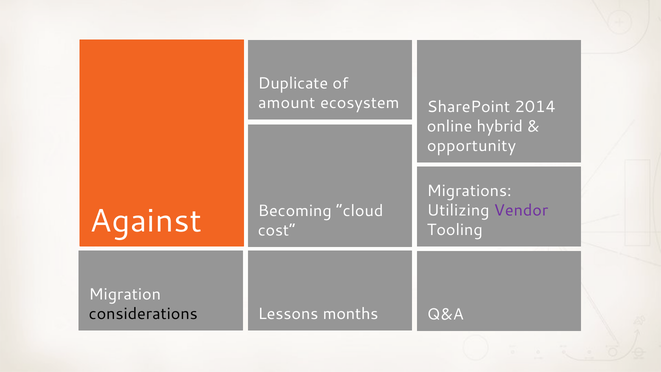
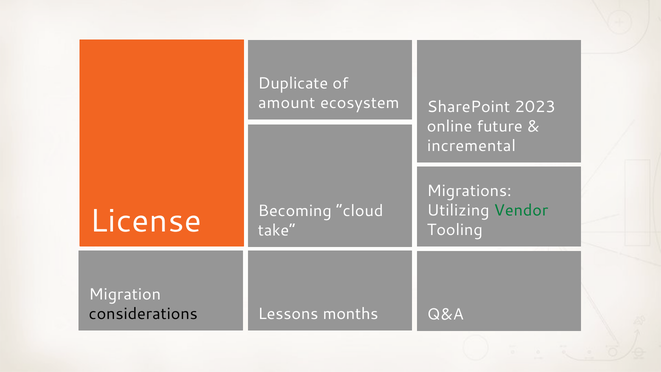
2014: 2014 -> 2023
hybrid: hybrid -> future
opportunity: opportunity -> incremental
Vendor colour: purple -> green
Against: Against -> License
cost: cost -> take
